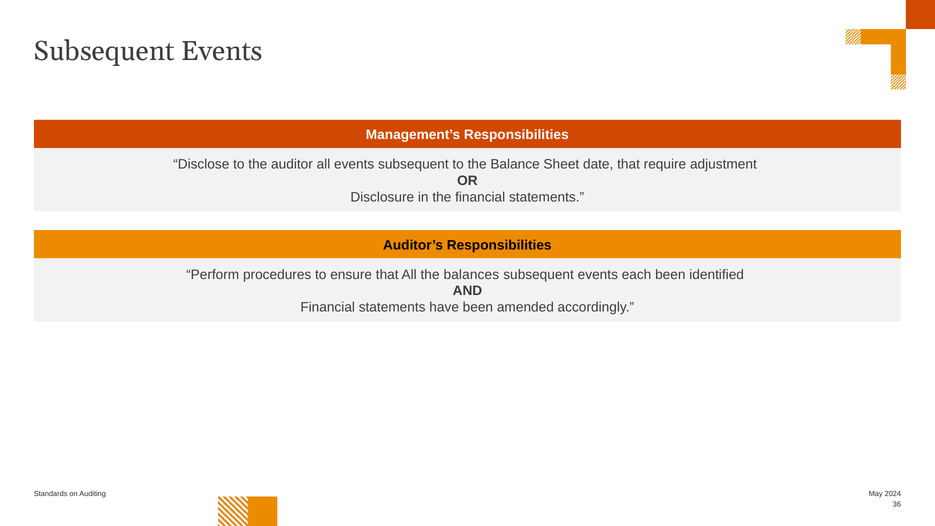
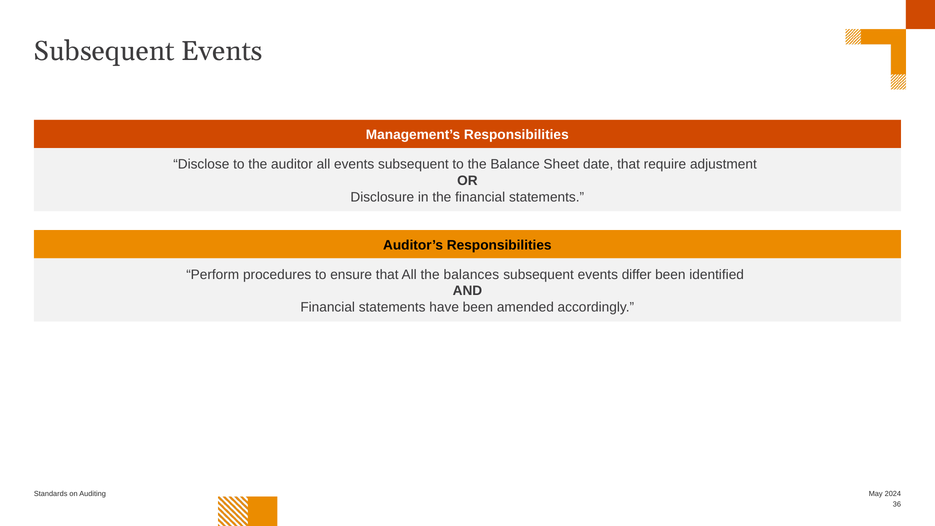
each: each -> differ
